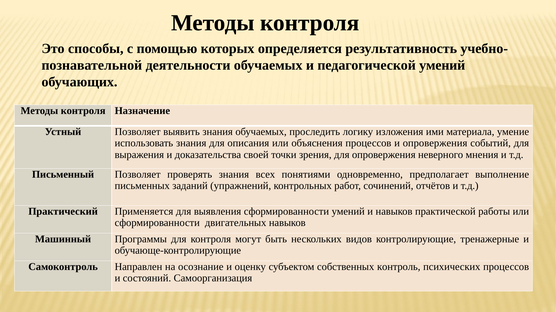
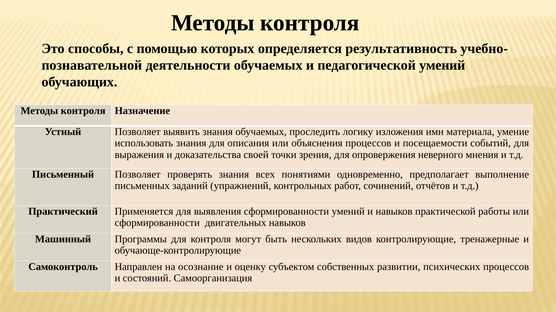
и опровержения: опровержения -> посещаемости
контроль: контроль -> развитии
